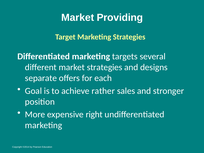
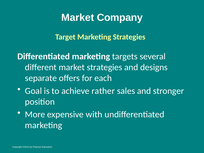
Providing: Providing -> Company
right: right -> with
